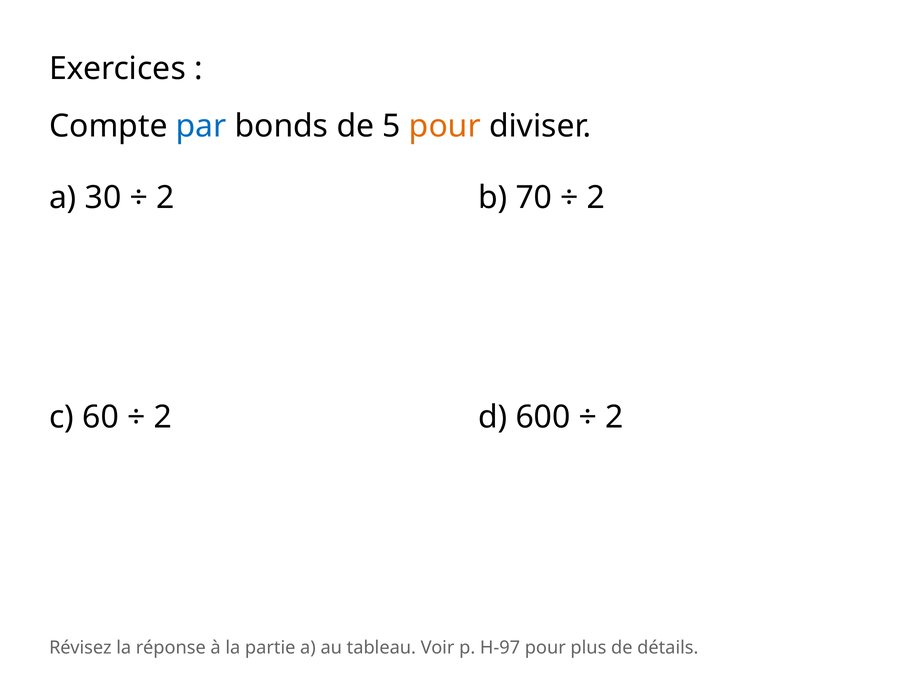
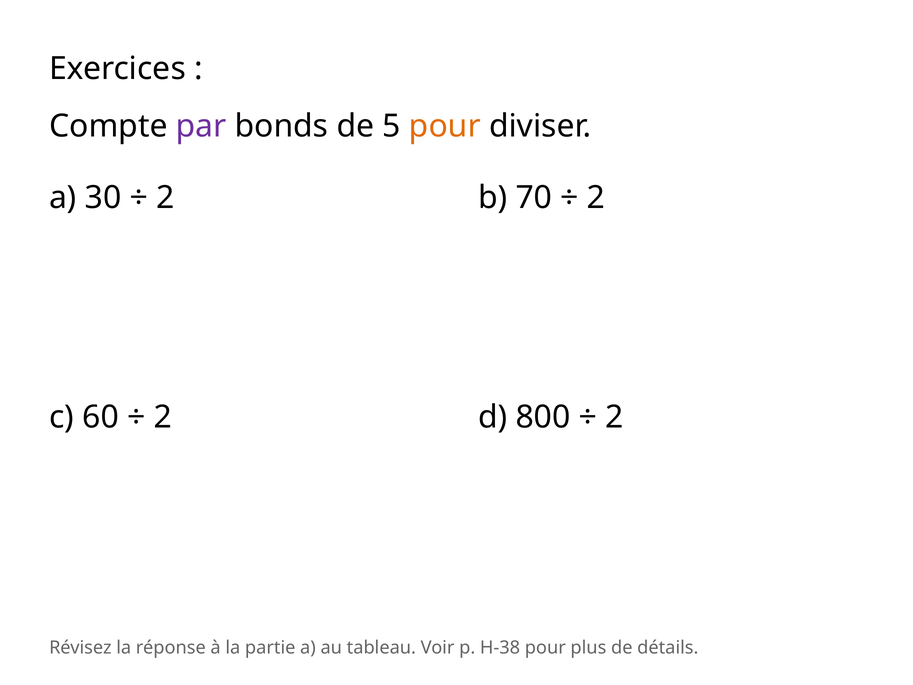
par colour: blue -> purple
600: 600 -> 800
H-97: H-97 -> H-38
